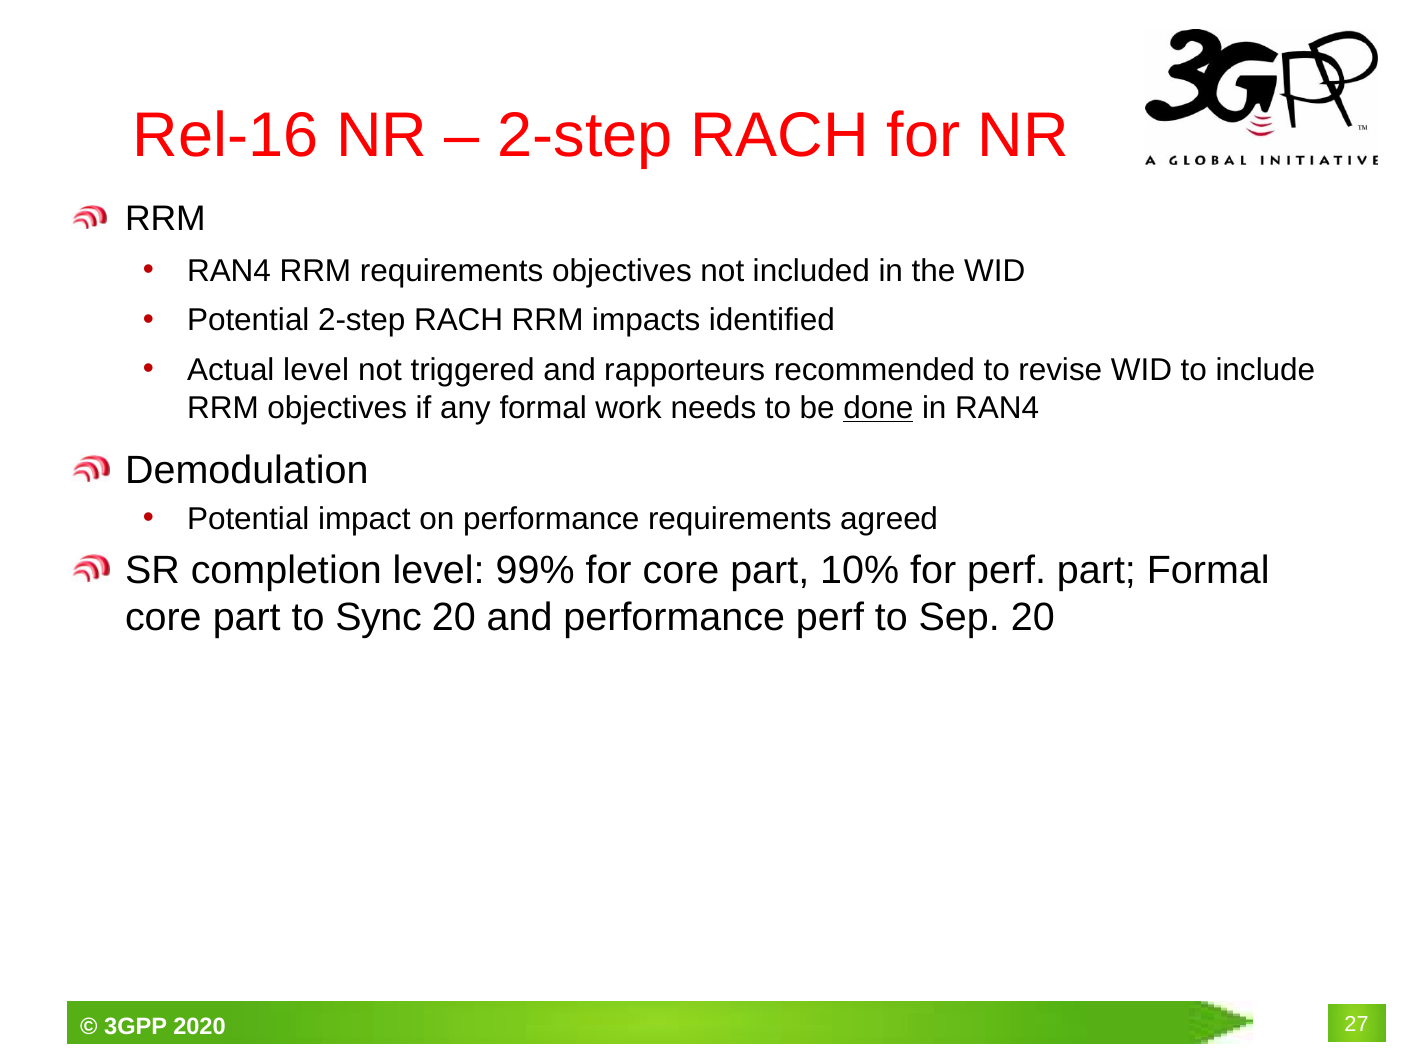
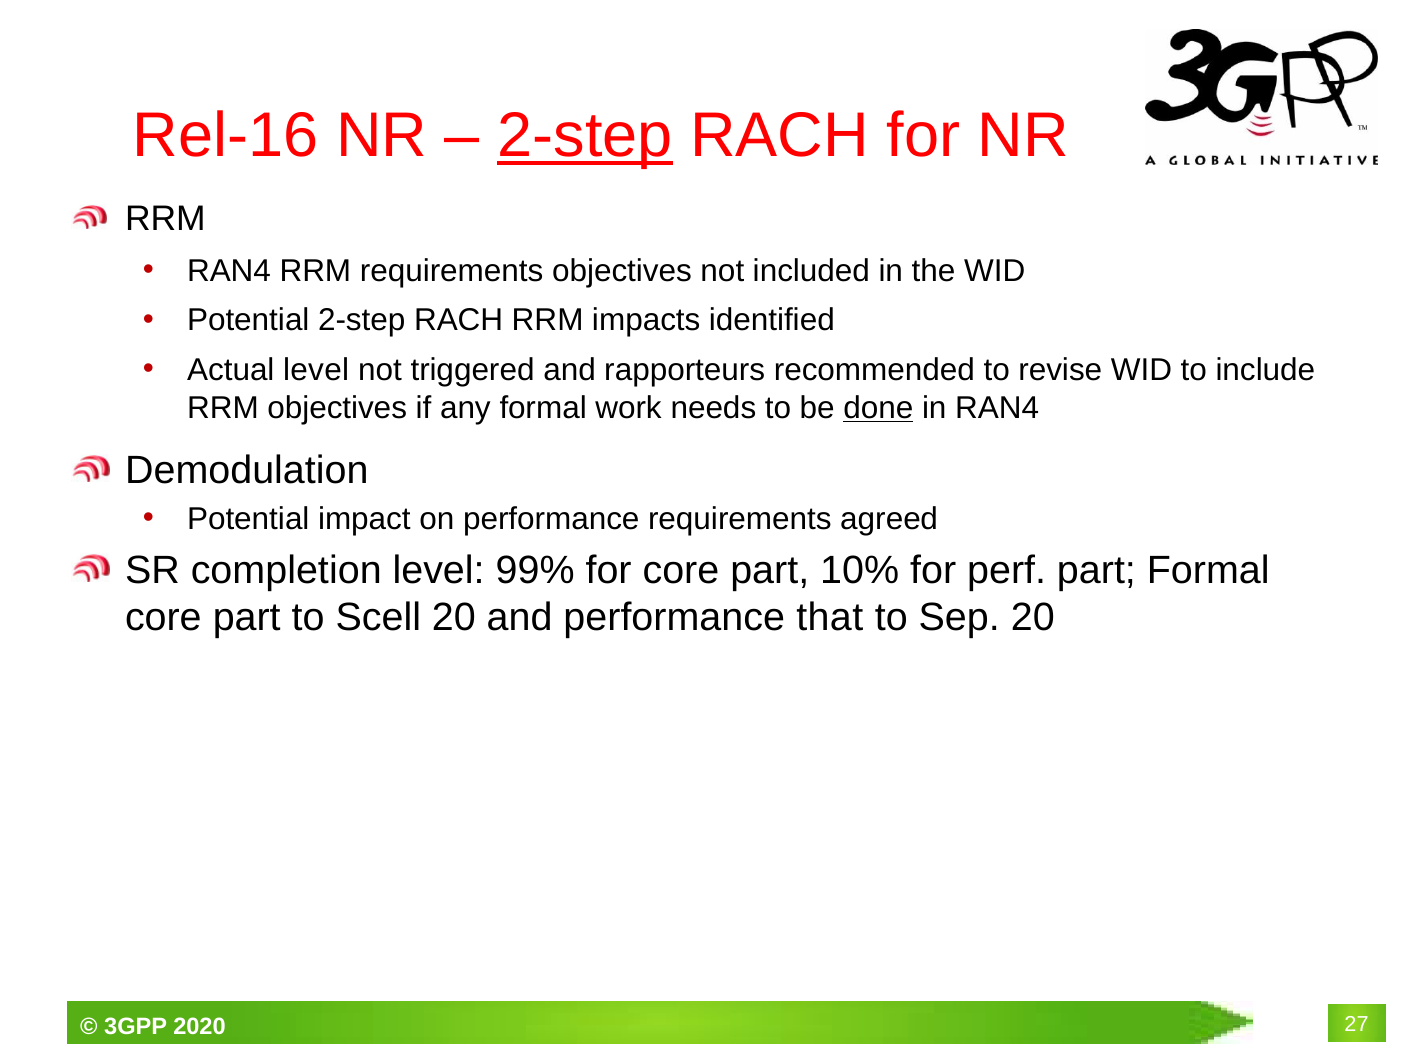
2-step at (585, 136) underline: none -> present
Sync: Sync -> Scell
performance perf: perf -> that
